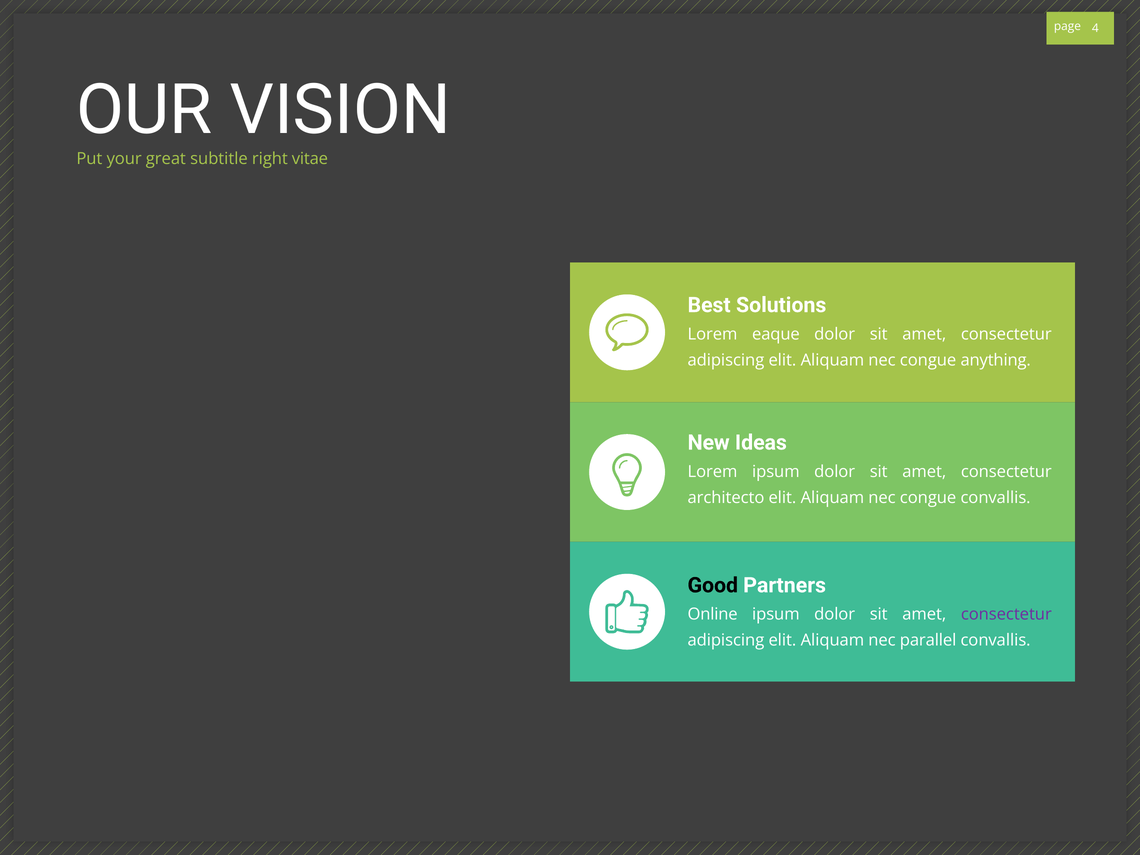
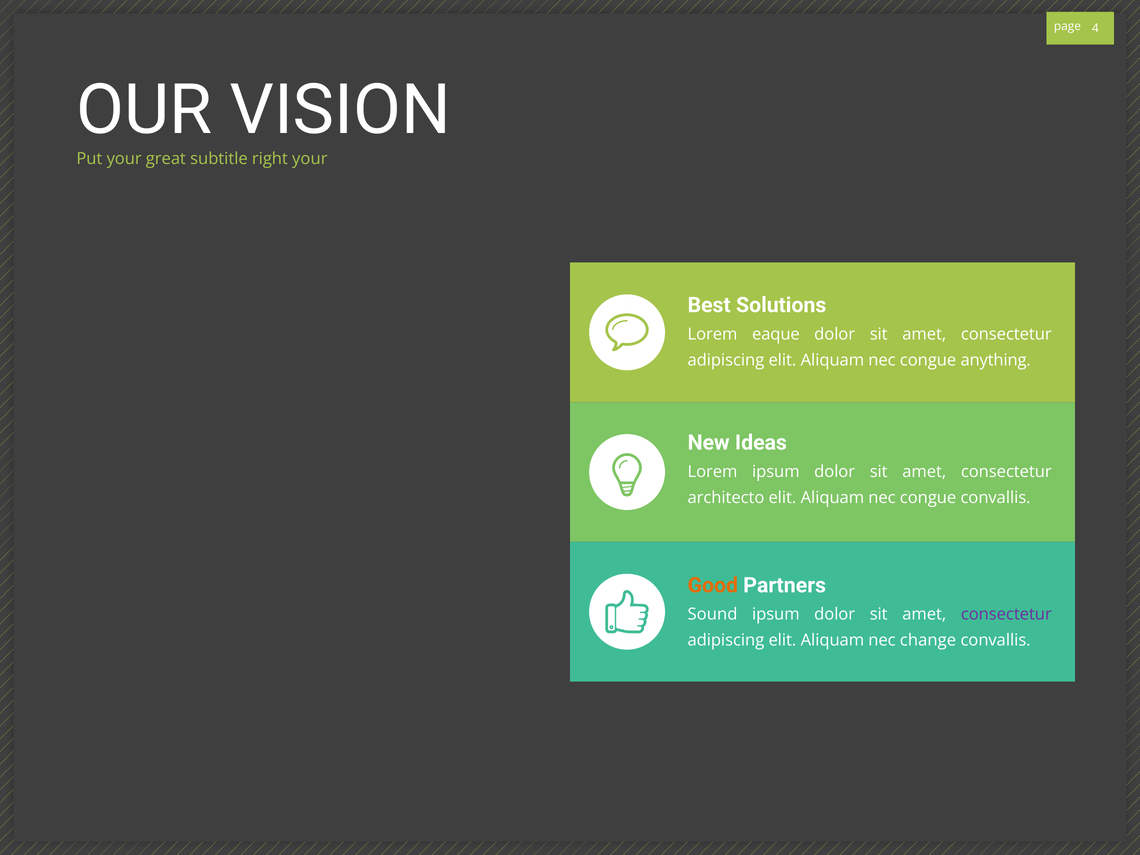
right vitae: vitae -> your
Good colour: black -> orange
Online: Online -> Sound
parallel: parallel -> change
